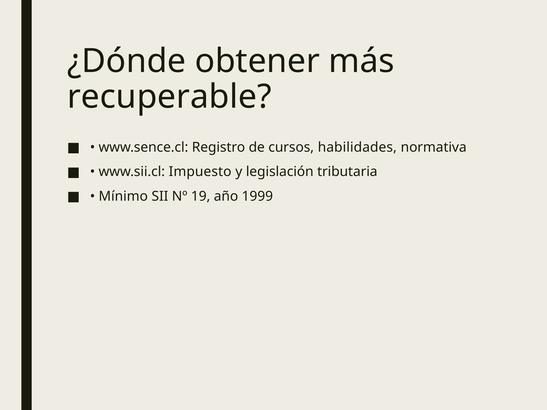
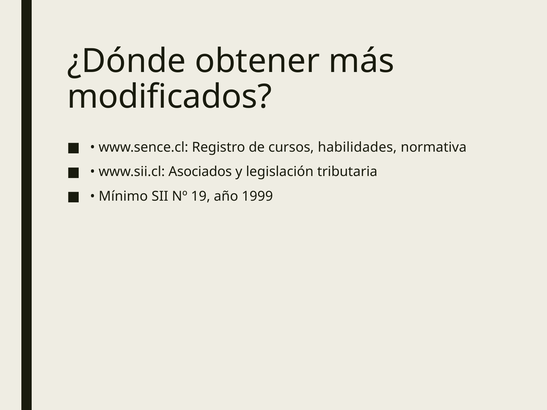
recuperable: recuperable -> modificados
Impuesto: Impuesto -> Asociados
